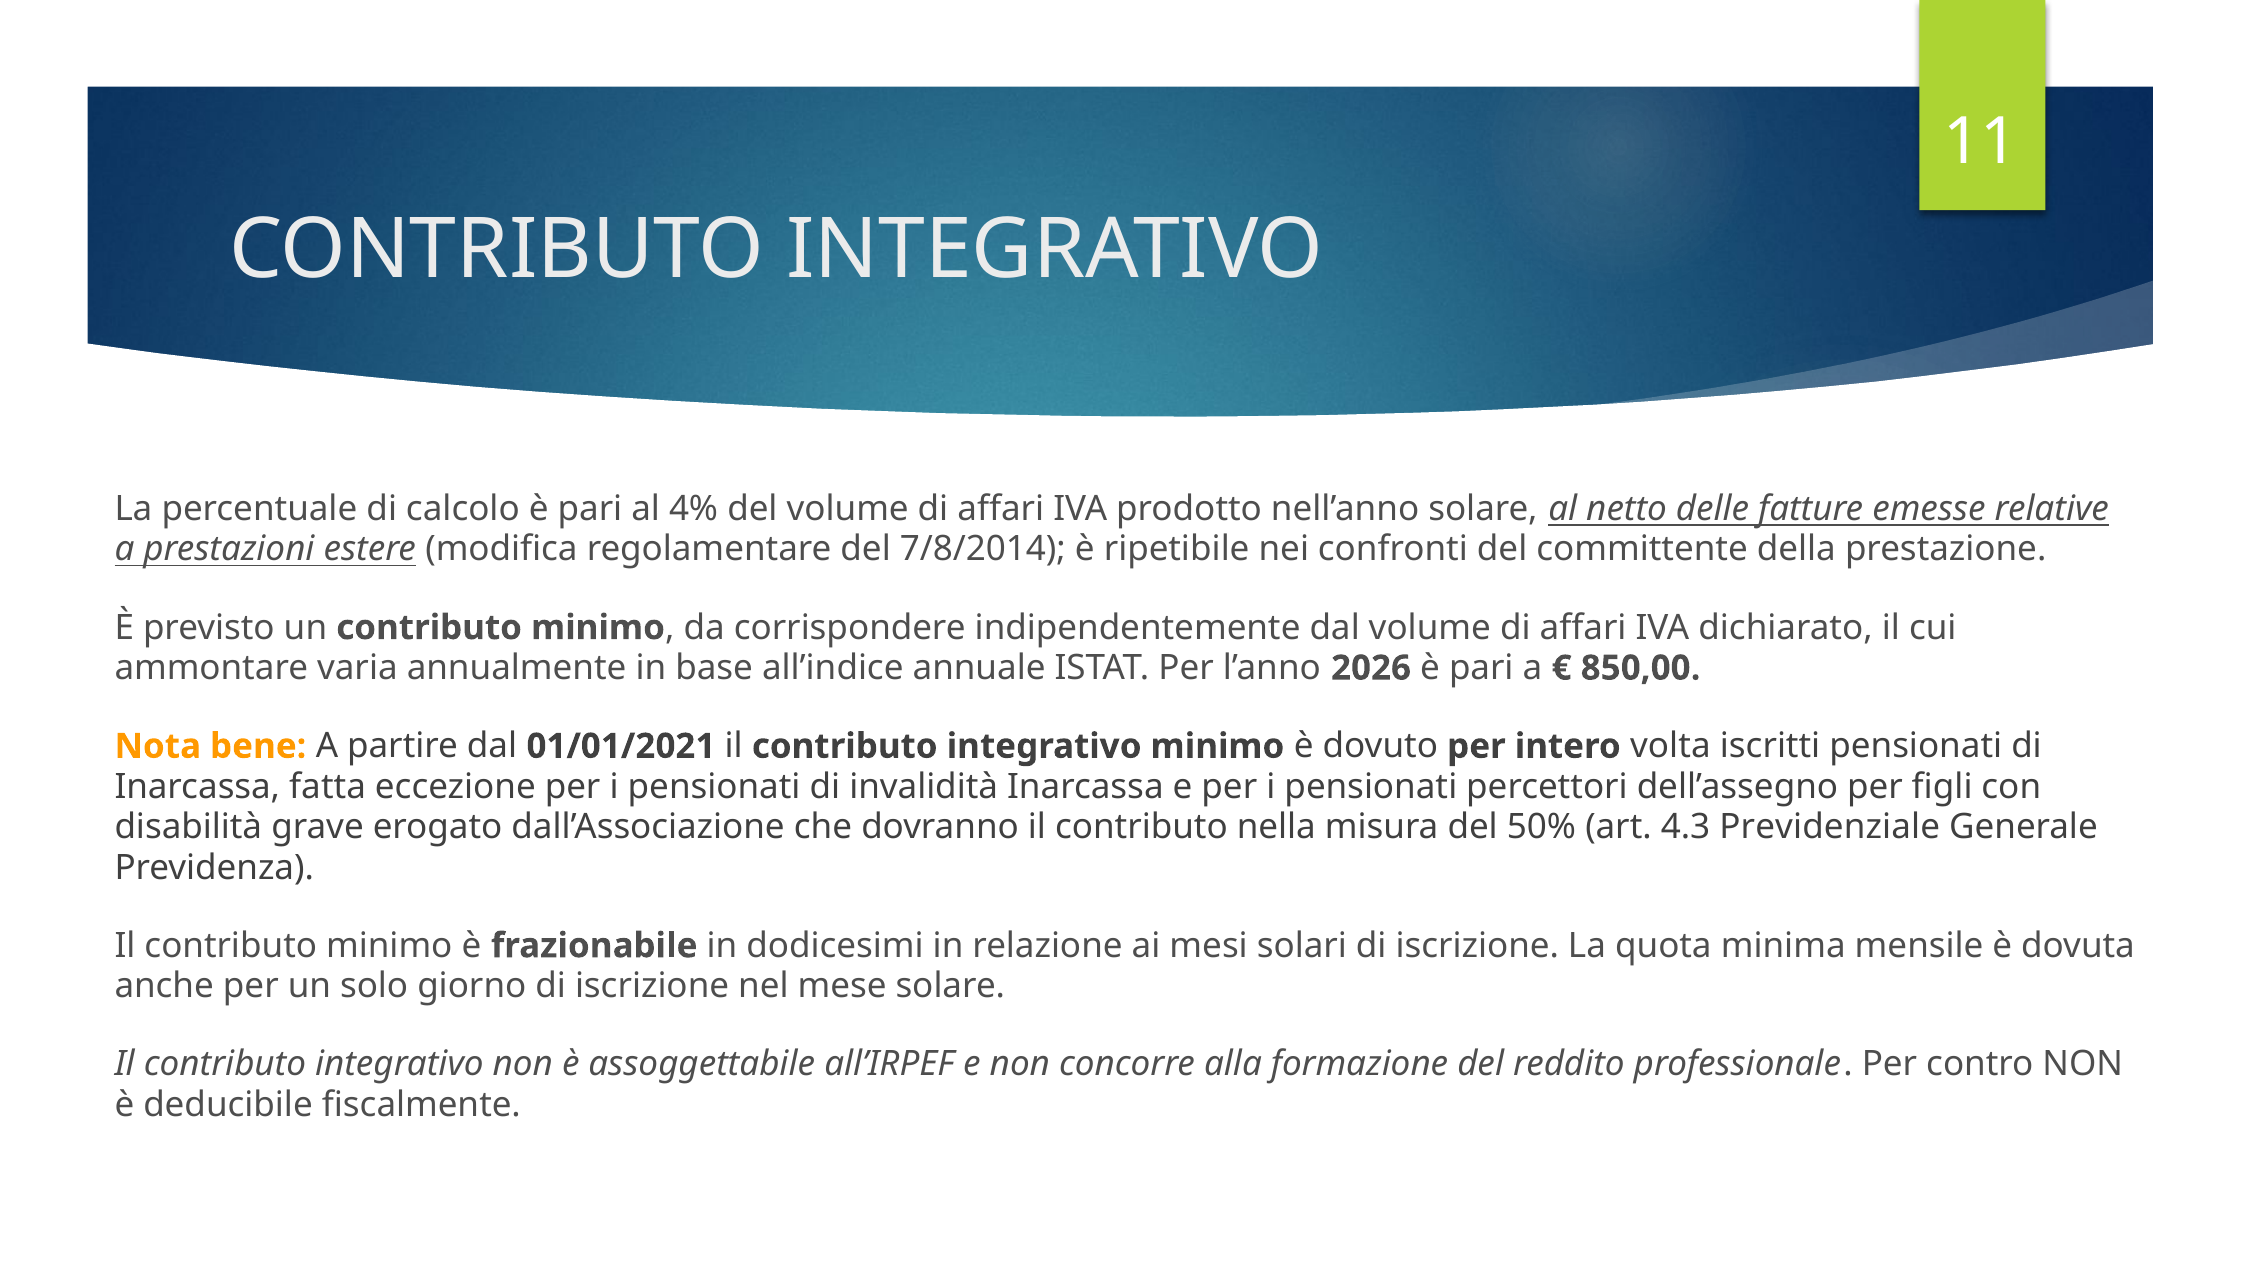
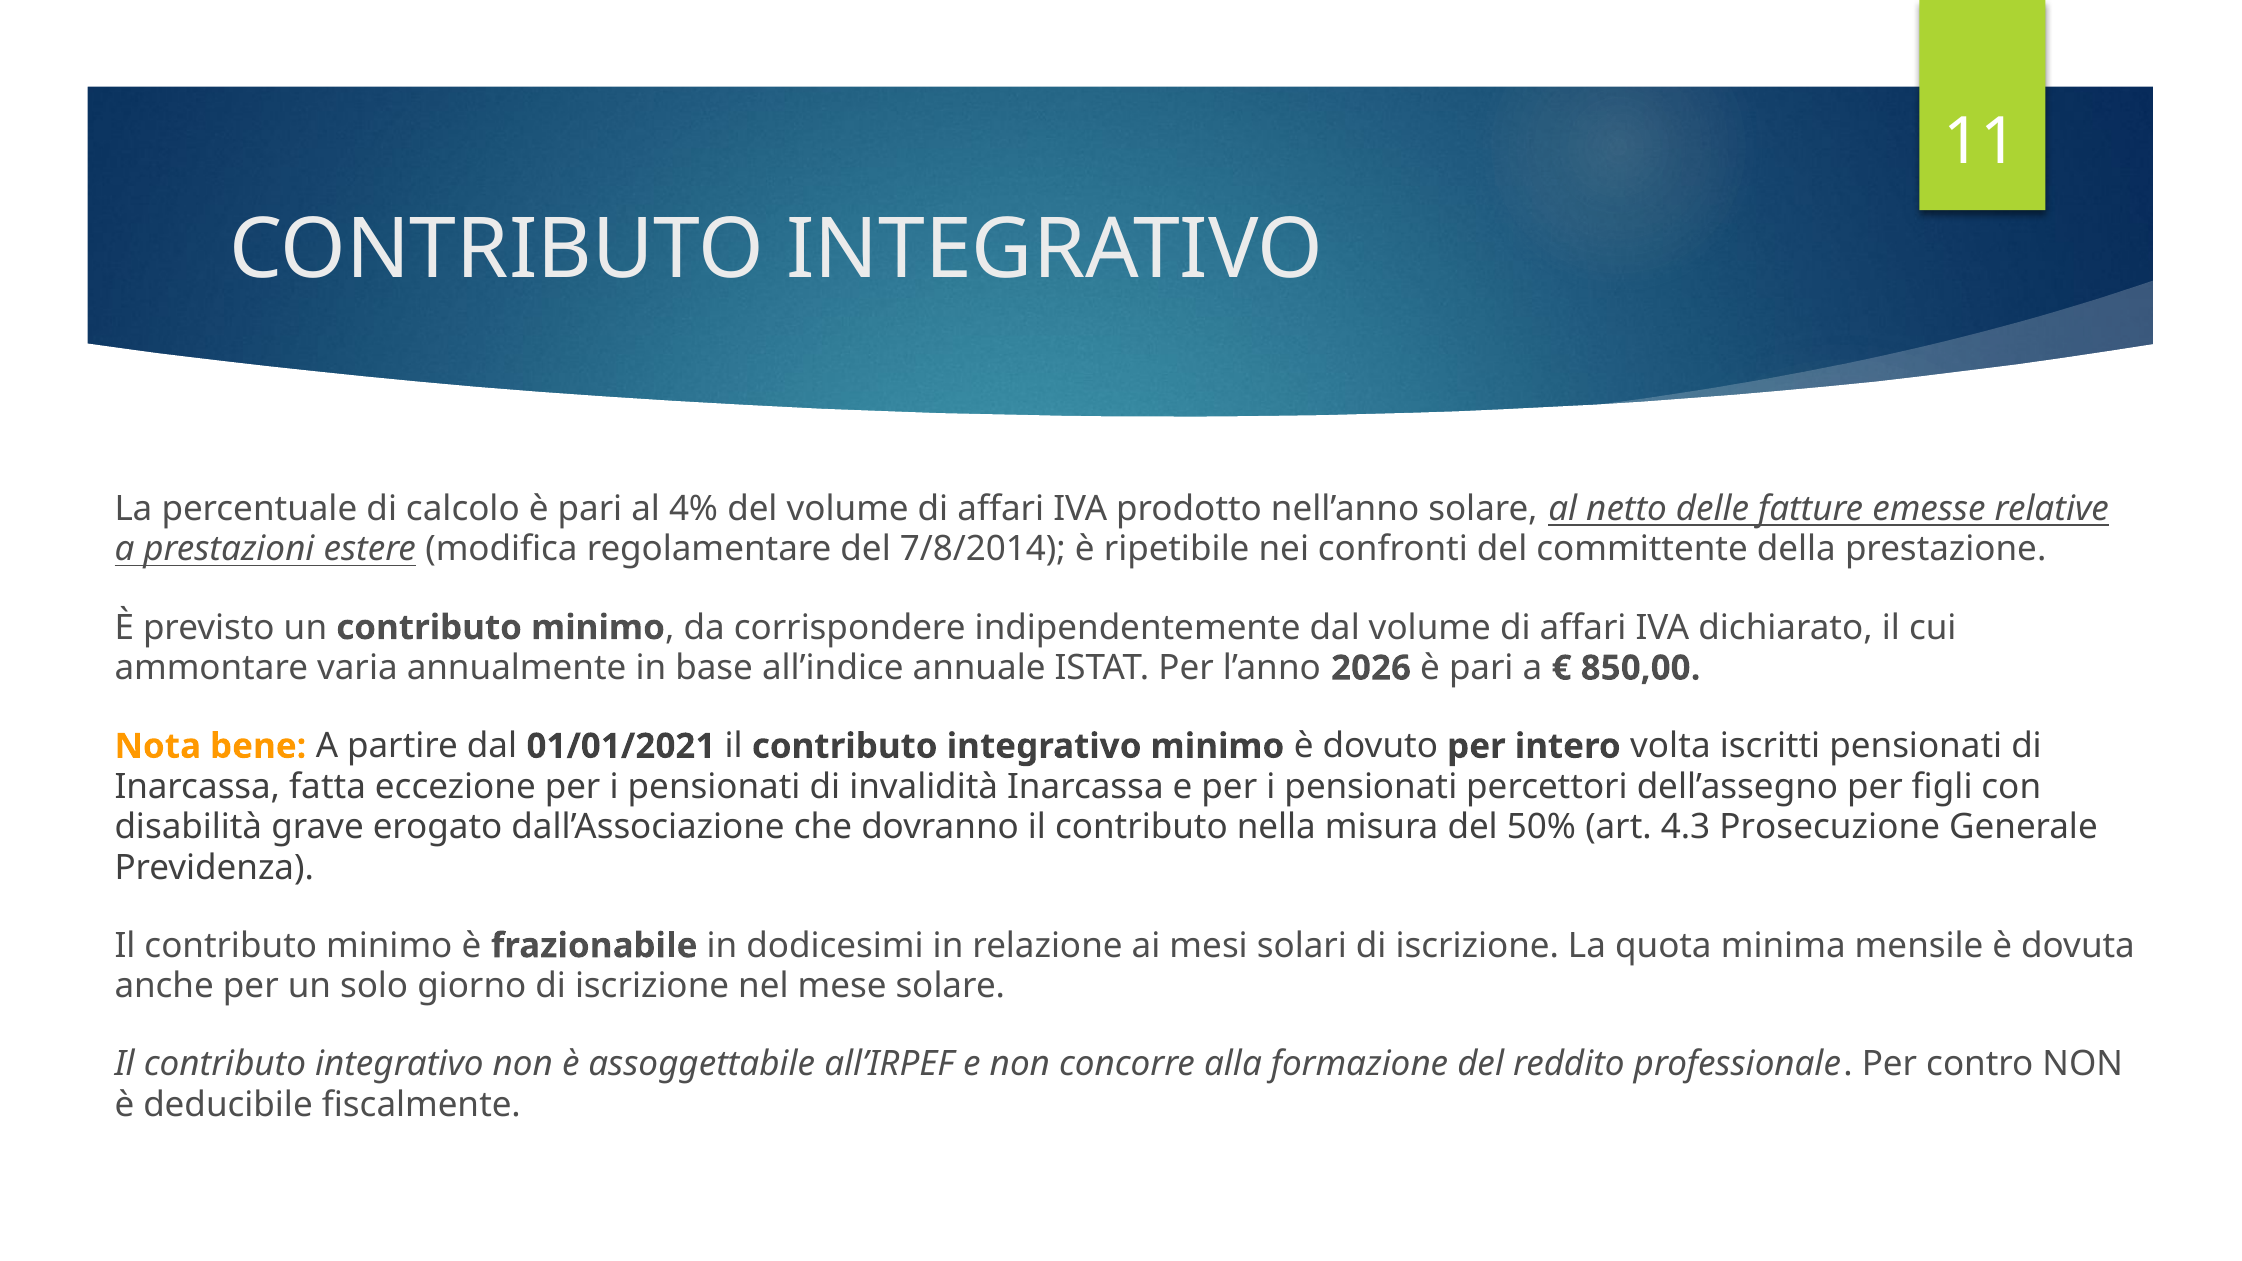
Previdenziale: Previdenziale -> Prosecuzione
